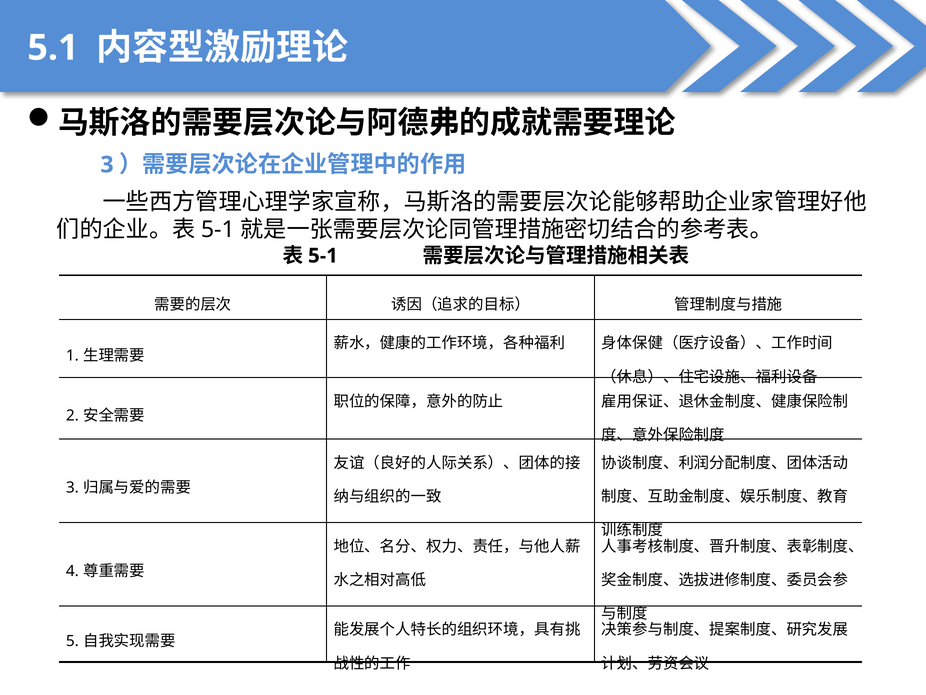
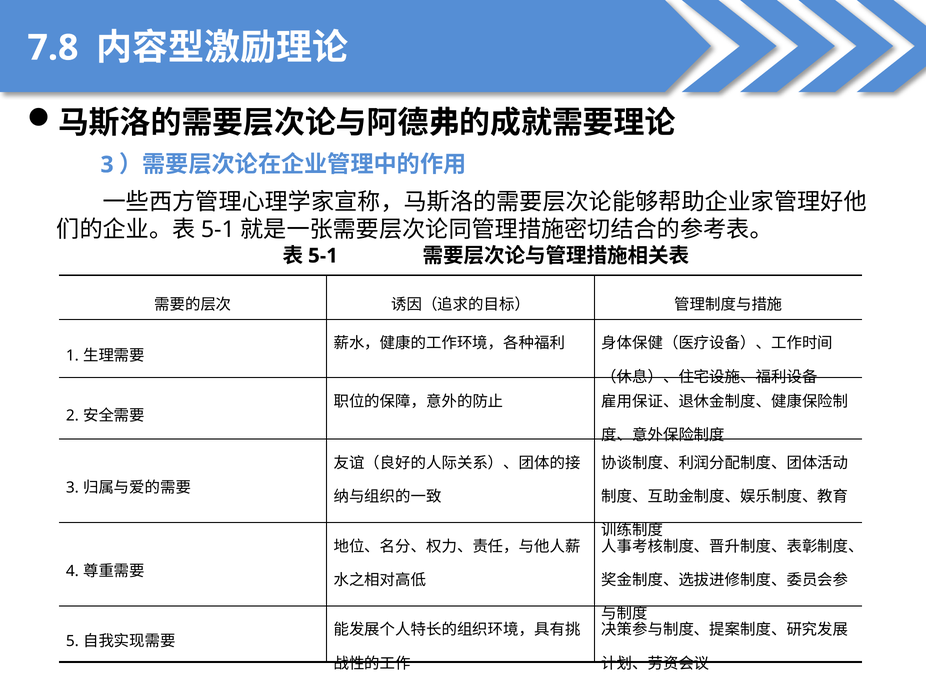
5.1: 5.1 -> 7.8
